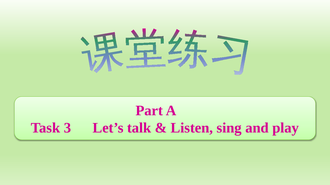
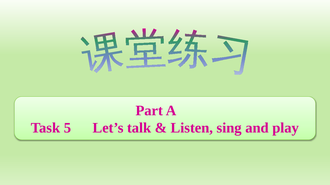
3: 3 -> 5
